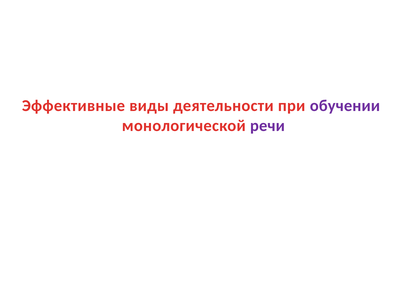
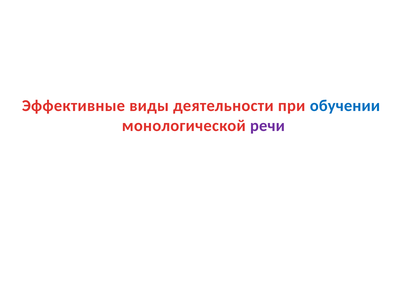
обучении colour: purple -> blue
